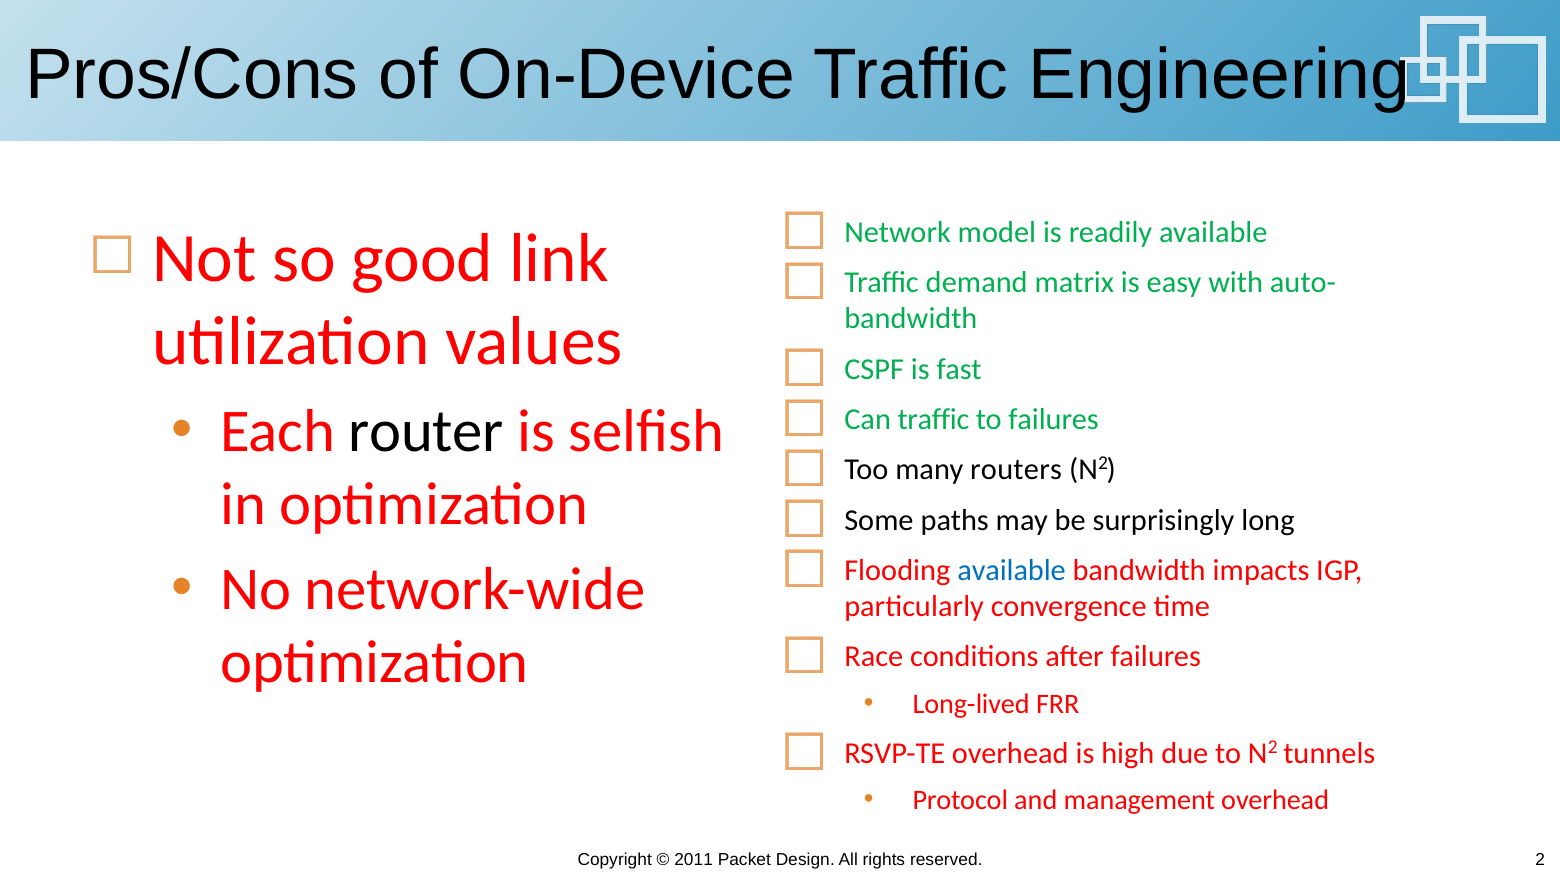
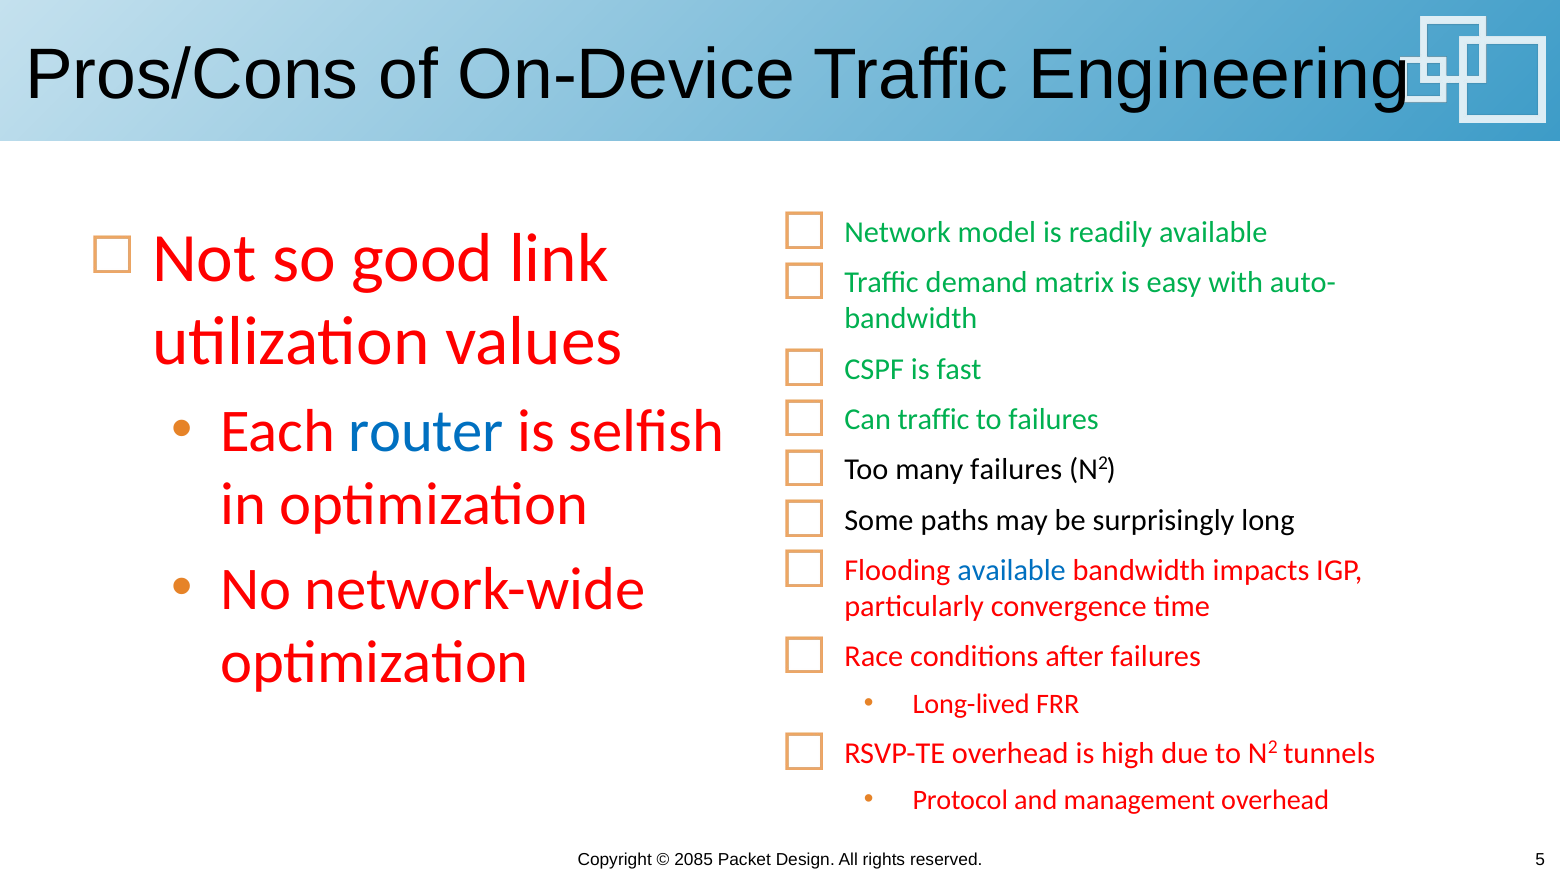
router colour: black -> blue
many routers: routers -> failures
2011: 2011 -> 2085
2: 2 -> 5
